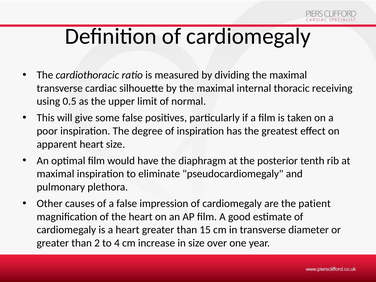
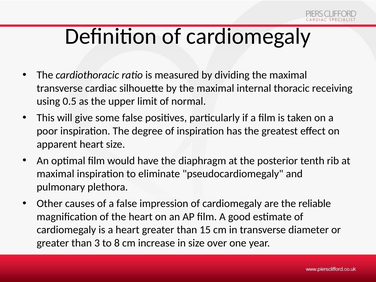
patient: patient -> reliable
2: 2 -> 3
4: 4 -> 8
